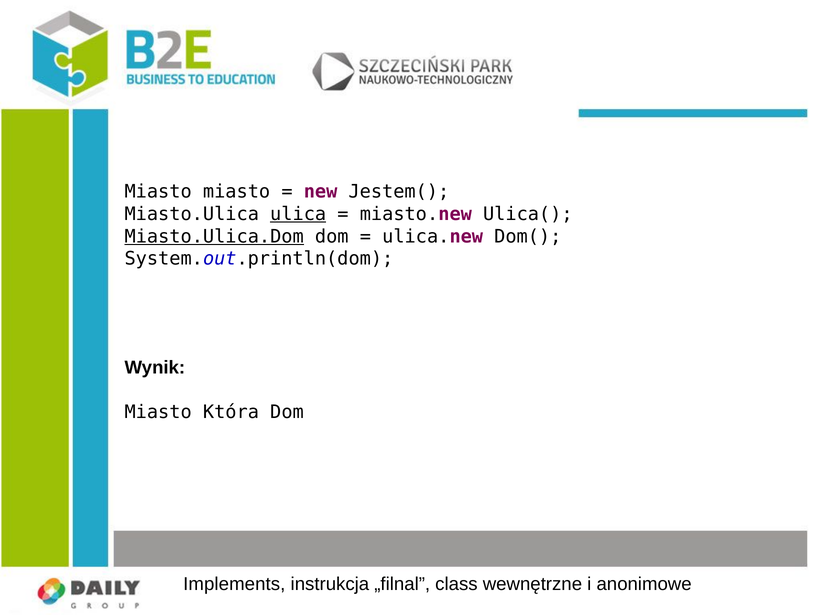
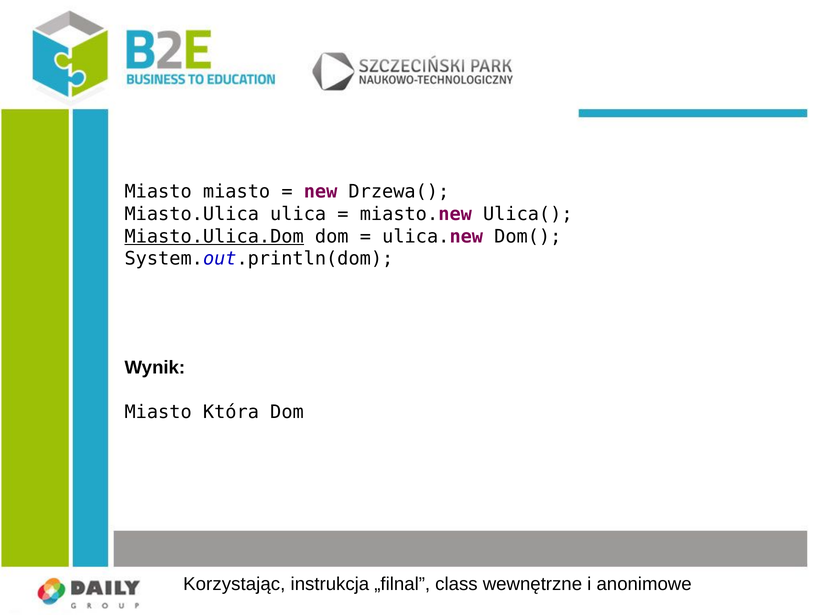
Jestem(: Jestem( -> Drzewa(
ulica underline: present -> none
Implements: Implements -> Korzystając
